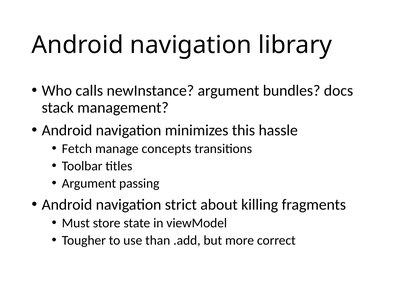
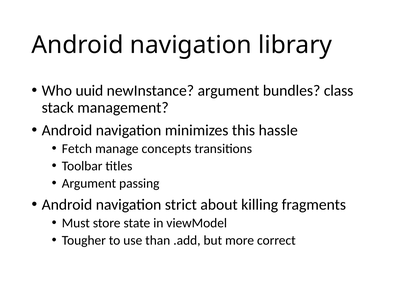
calls: calls -> uuid
docs: docs -> class
